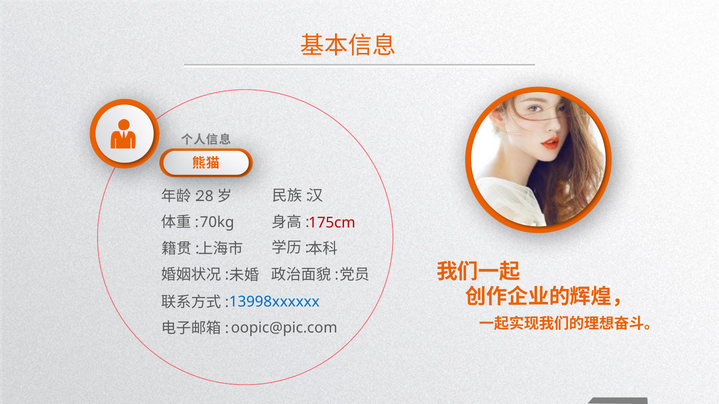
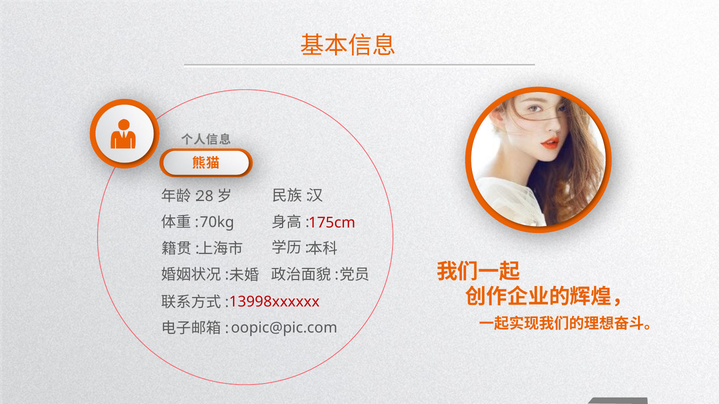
13998xxxxxx colour: blue -> red
